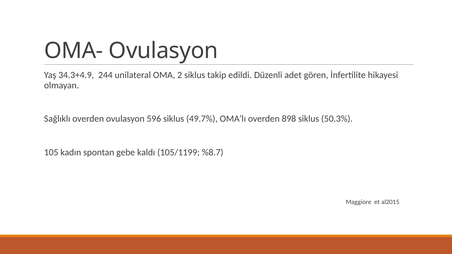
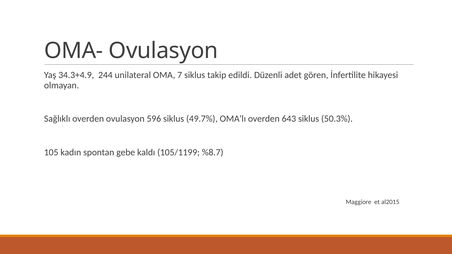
2: 2 -> 7
898: 898 -> 643
